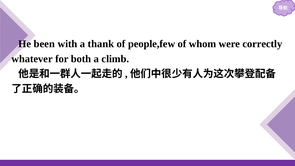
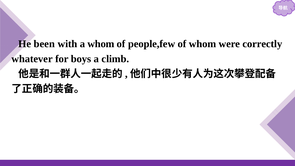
a thank: thank -> whom
both: both -> boys
